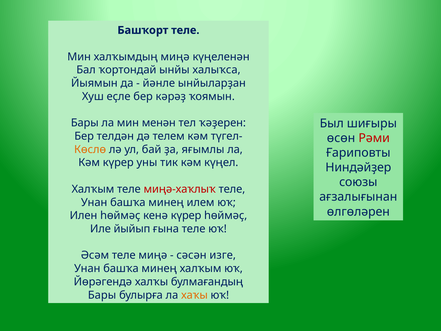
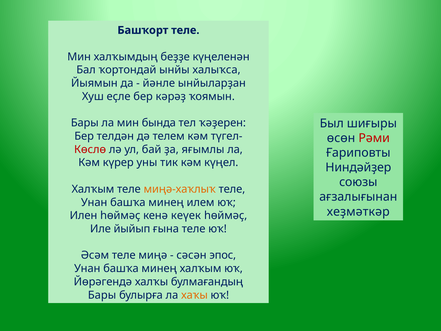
халҡымдың миңә: миңә -> беҙҙе
менән: менән -> бында
Көслө colour: orange -> red
миңә-хаҡлыҡ colour: red -> orange
өлгөләрен: өлгөләрен -> хеҙмәткәр
кенә күрер: күрер -> кеүек
изге: изге -> эпос
